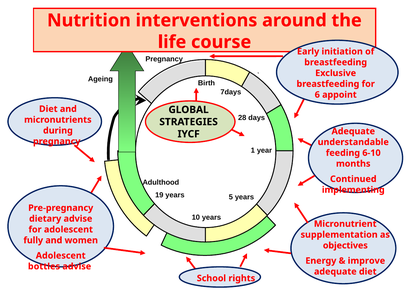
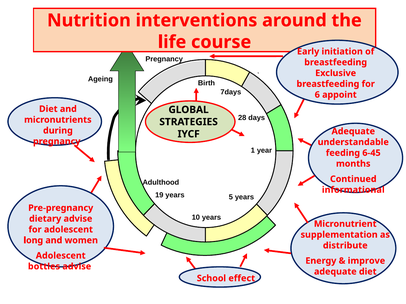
6-10: 6-10 -> 6-45
implementing: implementing -> informational
fully: fully -> long
objectives: objectives -> distribute
rights: rights -> effect
